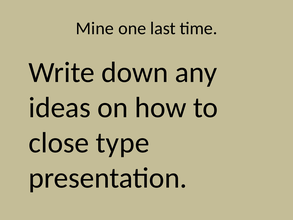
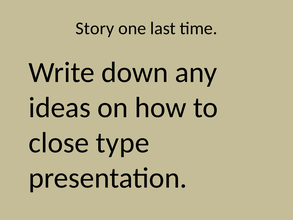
Mine: Mine -> Story
